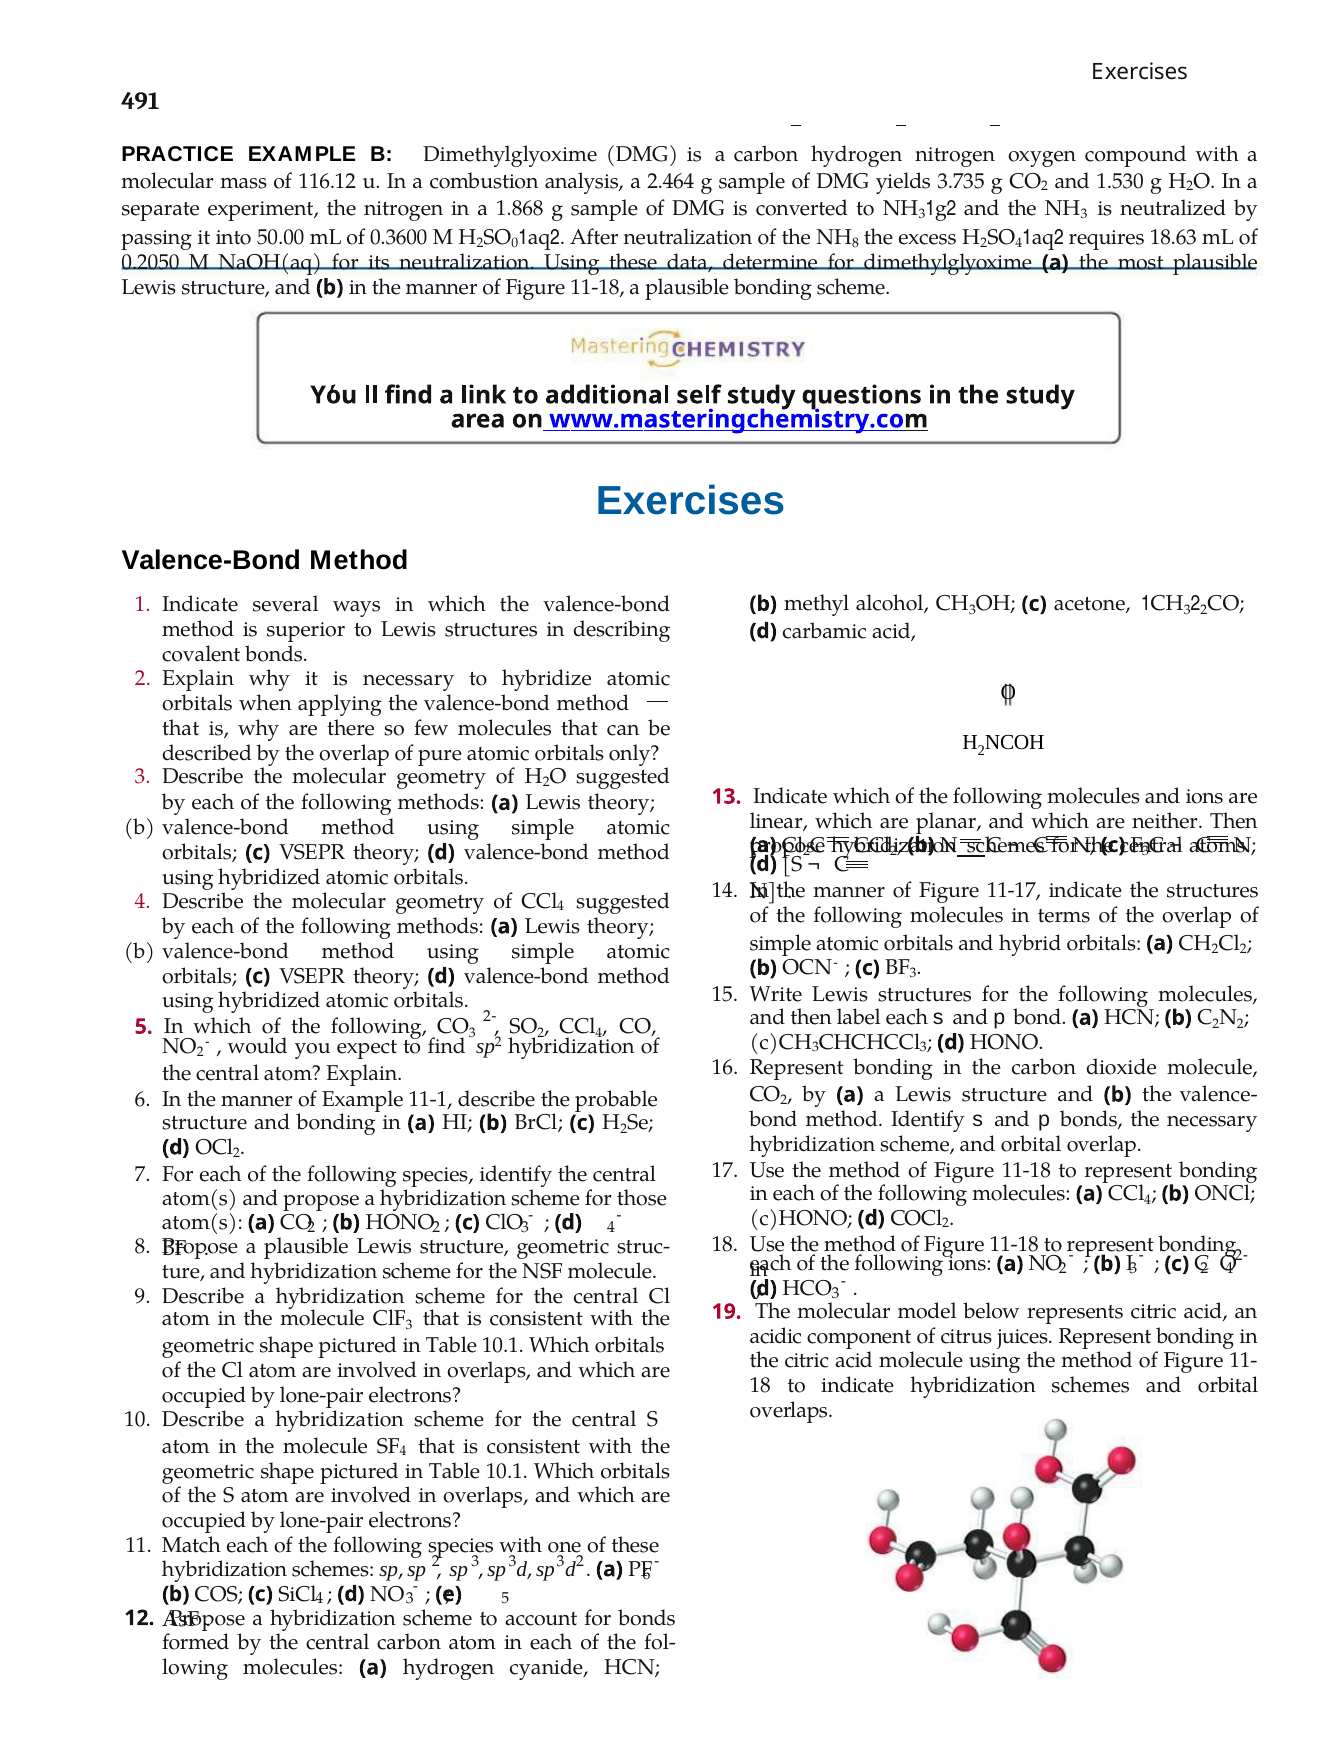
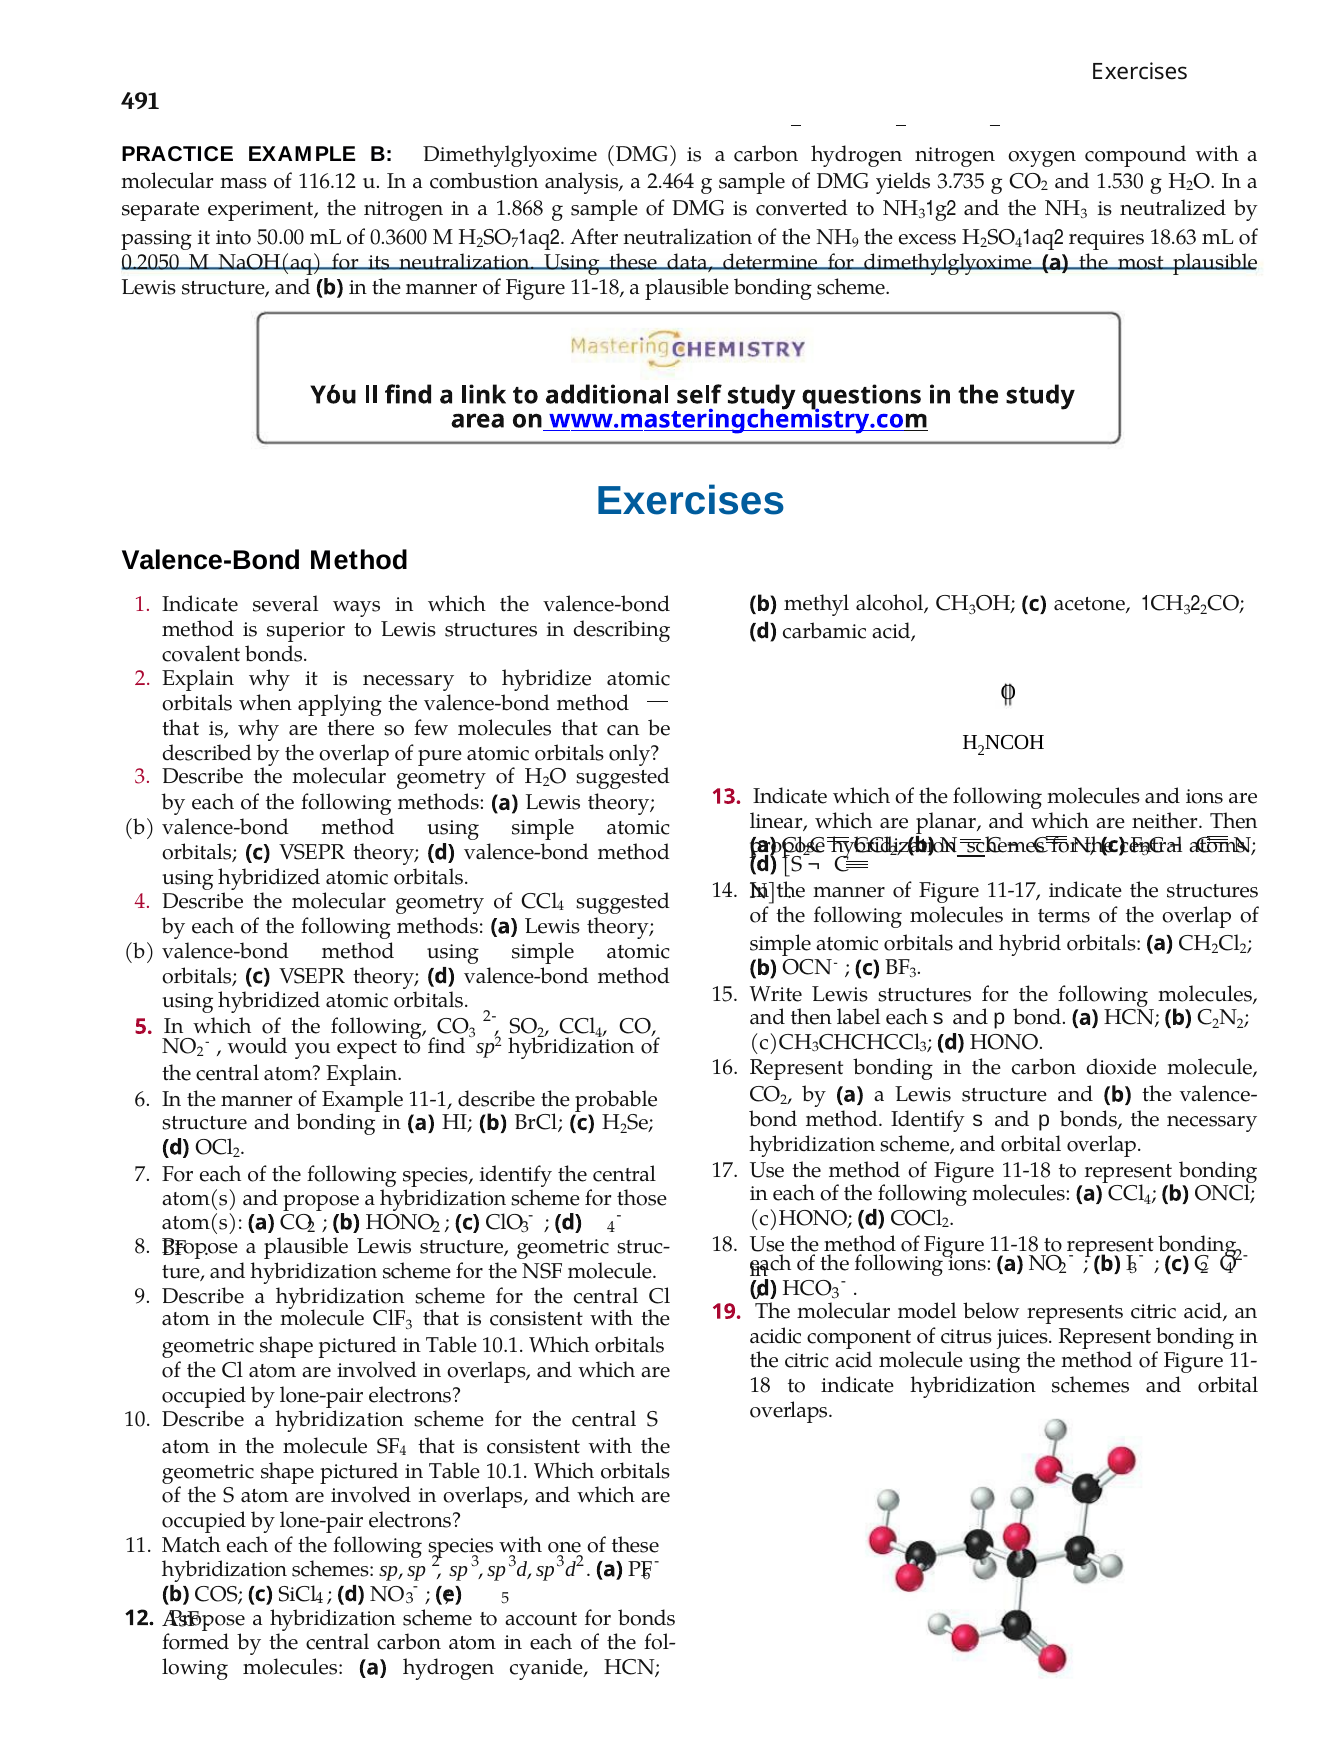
SO 0: 0 -> 7
8 at (855, 243): 8 -> 9
